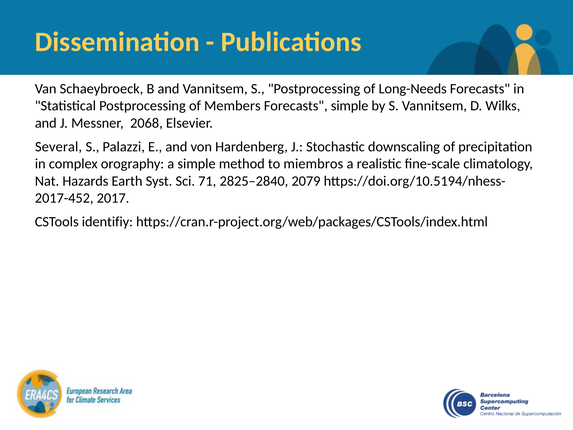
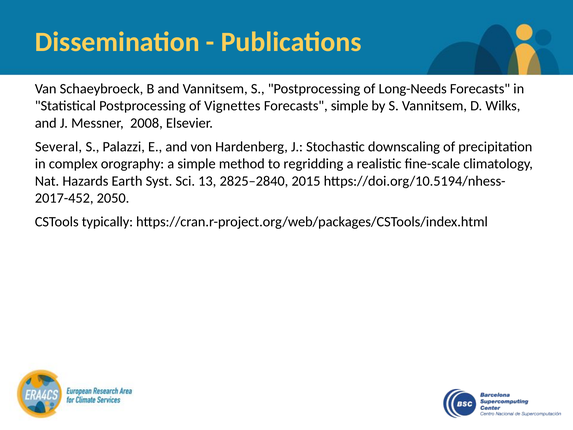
Members: Members -> Vignettes
2068: 2068 -> 2008
miembros: miembros -> regridding
71: 71 -> 13
2079: 2079 -> 2015
2017: 2017 -> 2050
identifiy: identifiy -> typically
